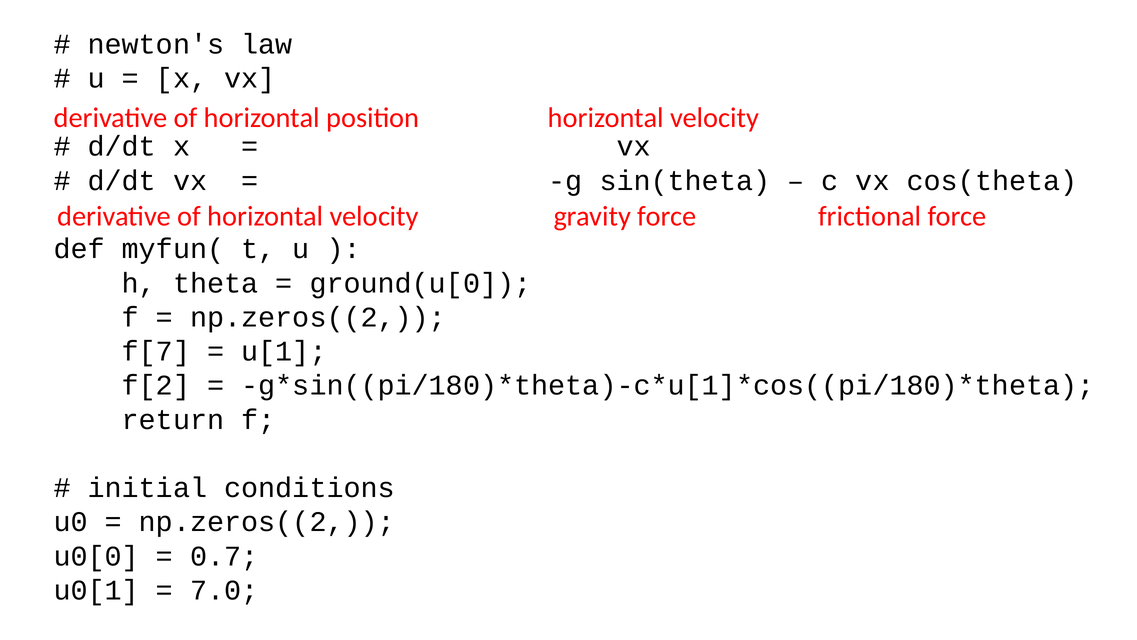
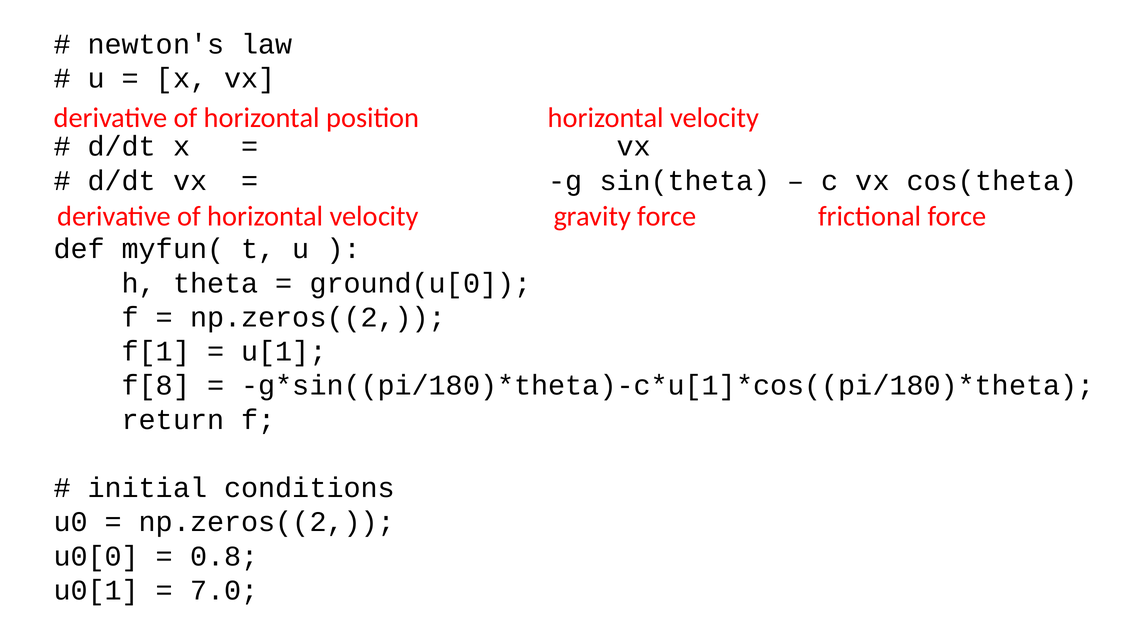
f[7: f[7 -> f[1
f[2: f[2 -> f[8
0.7: 0.7 -> 0.8
